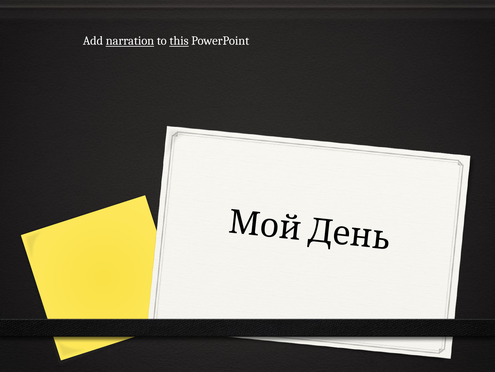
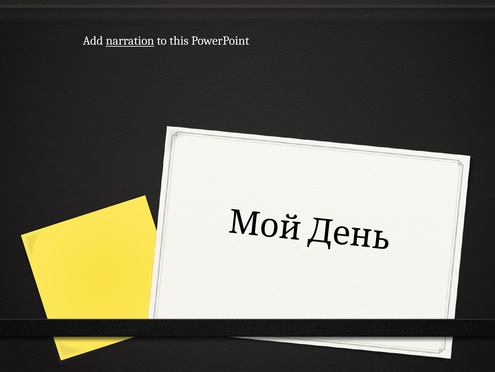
this underline: present -> none
